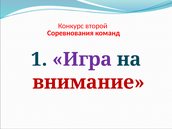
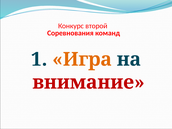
Игра colour: purple -> orange
